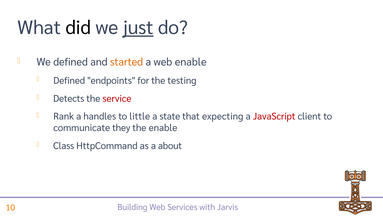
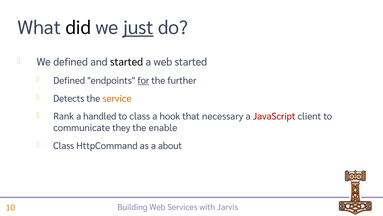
started at (127, 62) colour: orange -> black
web enable: enable -> started
for underline: none -> present
testing: testing -> further
service colour: red -> orange
handles: handles -> handled
to little: little -> class
state: state -> hook
expecting: expecting -> necessary
